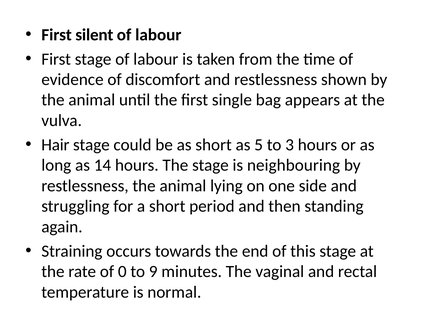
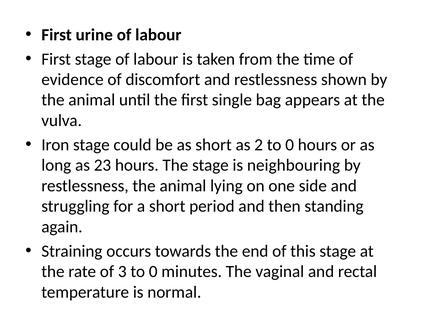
silent: silent -> urine
Hair: Hair -> Iron
5: 5 -> 2
3 at (290, 145): 3 -> 0
14: 14 -> 23
0: 0 -> 3
9 at (153, 272): 9 -> 0
